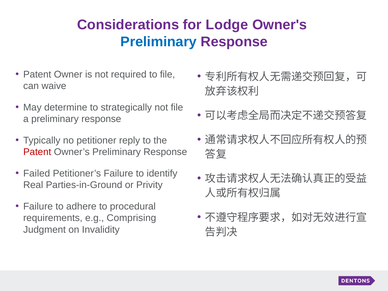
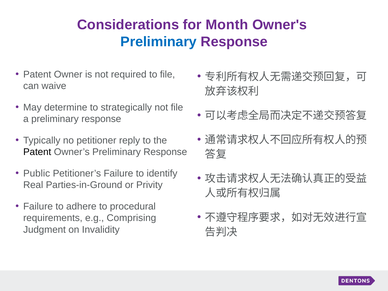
Lodge: Lodge -> Month
Patent at (37, 152) colour: red -> black
Failed: Failed -> Public
